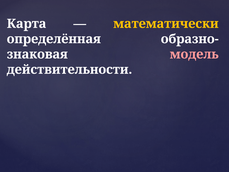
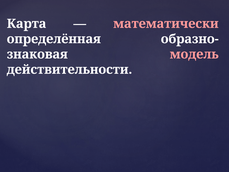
математически colour: yellow -> pink
